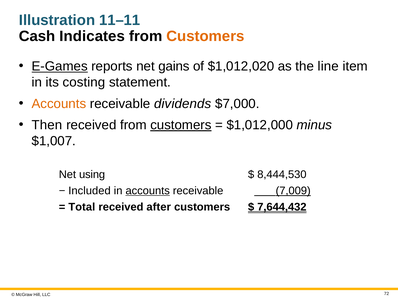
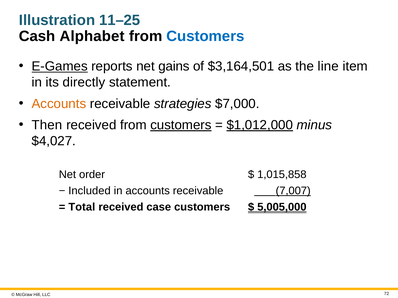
11–11: 11–11 -> 11–25
Indicates: Indicates -> Alphabet
Customers at (205, 36) colour: orange -> blue
$1,012,020: $1,012,020 -> $3,164,501
costing: costing -> directly
dividends: dividends -> strategies
$1,012,000 underline: none -> present
$1,007: $1,007 -> $4,027
using: using -> order
8,444,530: 8,444,530 -> 1,015,858
accounts at (148, 191) underline: present -> none
7,009: 7,009 -> 7,007
after: after -> case
7,644,432: 7,644,432 -> 5,005,000
